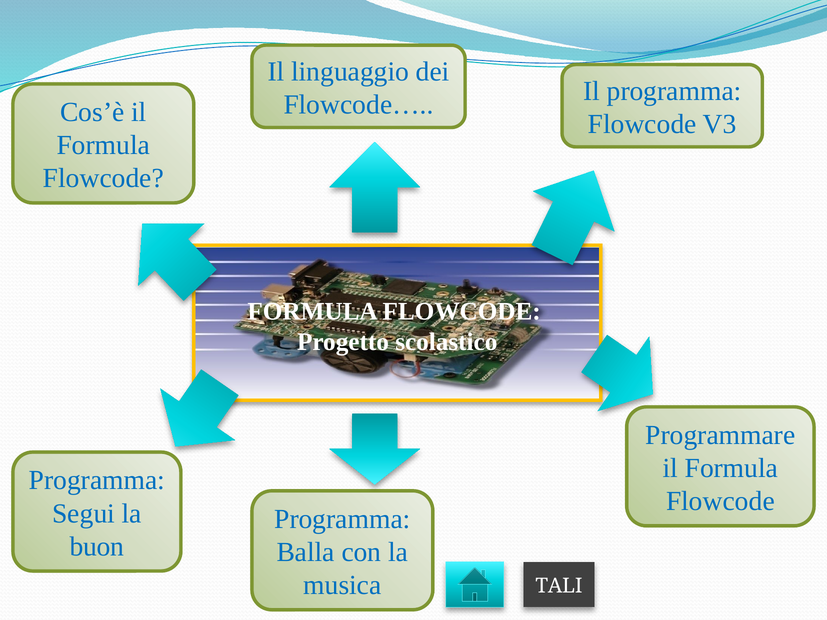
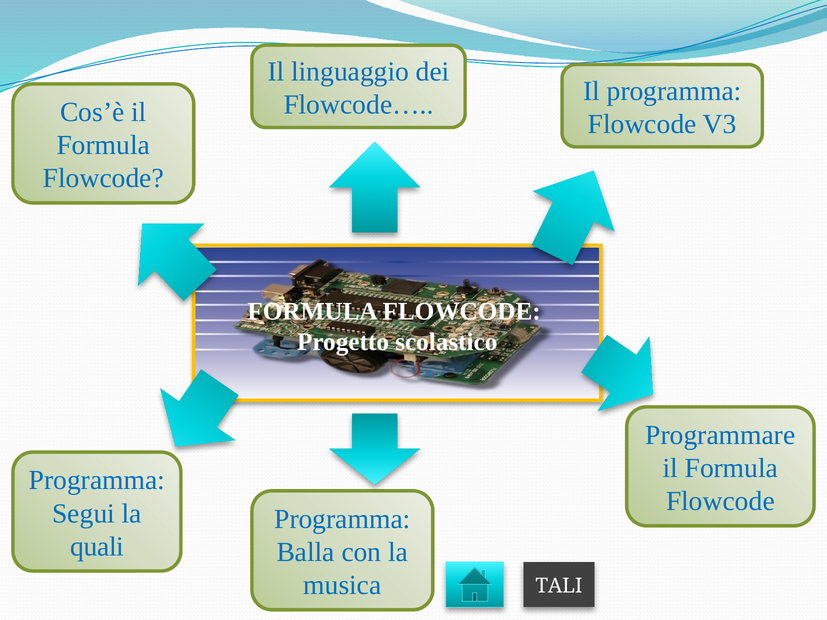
buon: buon -> quali
